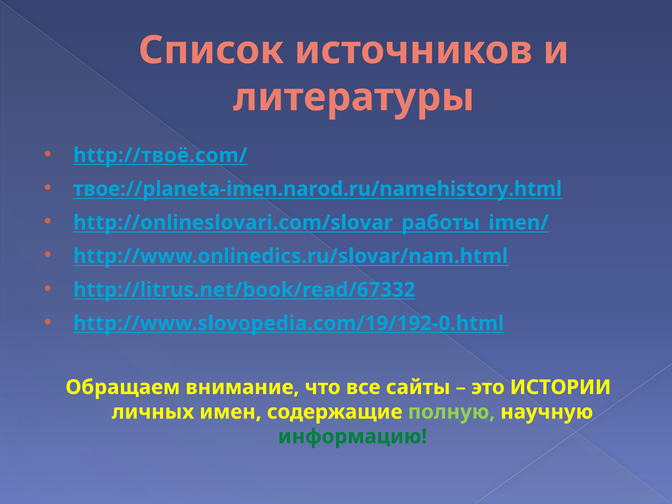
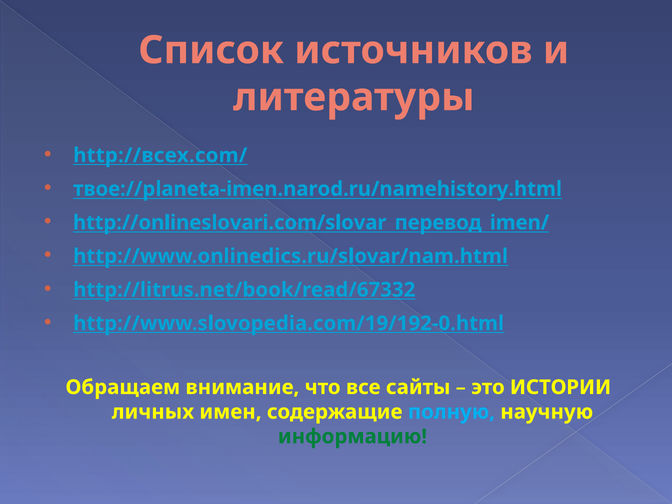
http://твоё.com/: http://твоё.com/ -> http://всех.com/
http://onlineslovari.com/slovar_работы_imen/: http://onlineslovari.com/slovar_работы_imen/ -> http://onlineslovari.com/slovar_перевод_imen/
полную colour: light green -> light blue
